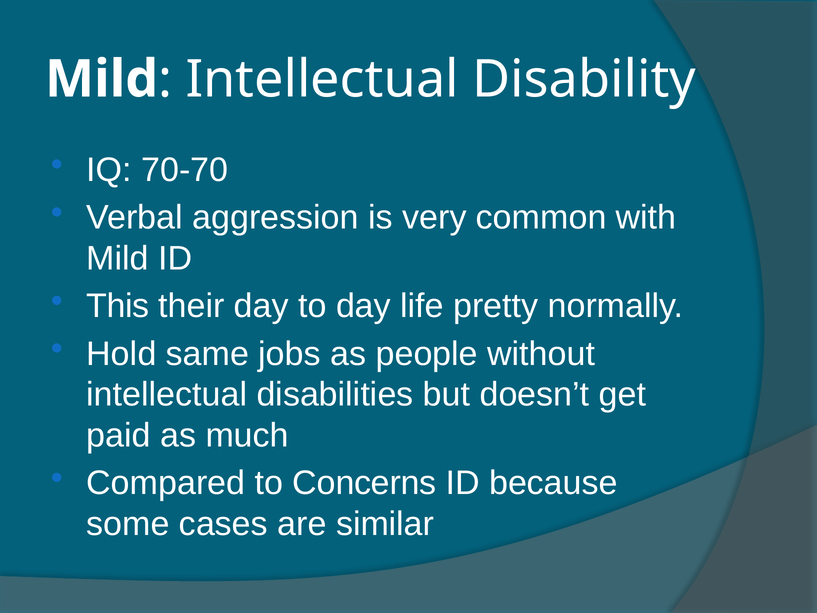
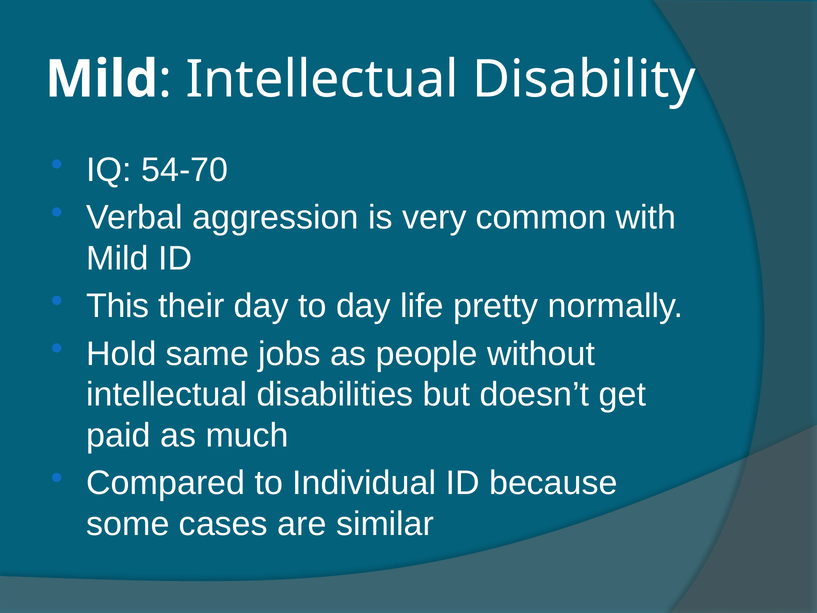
70-70: 70-70 -> 54-70
Concerns: Concerns -> Individual
